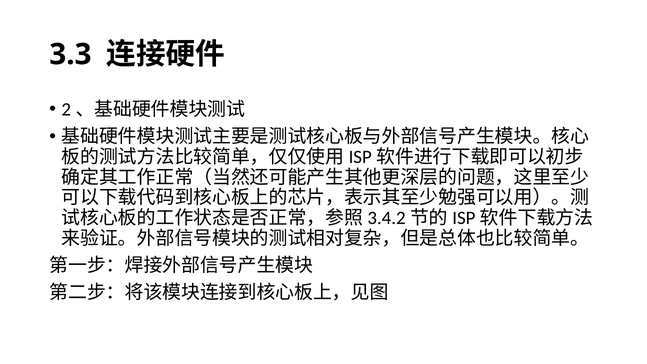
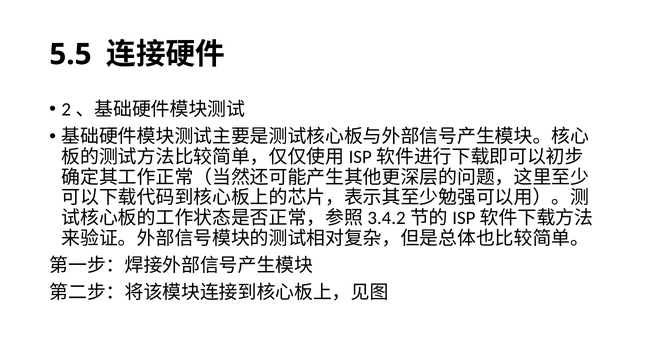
3.3: 3.3 -> 5.5
